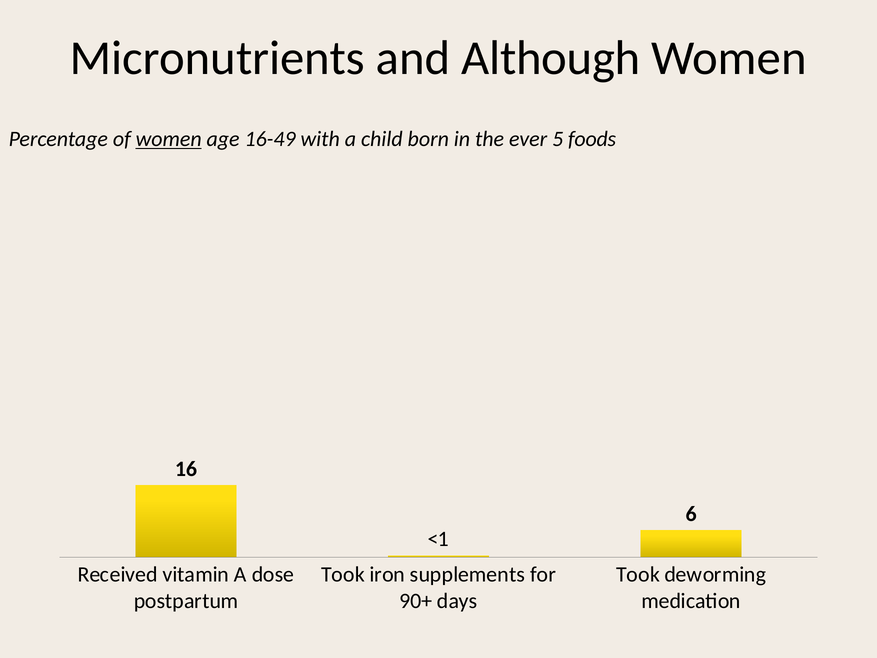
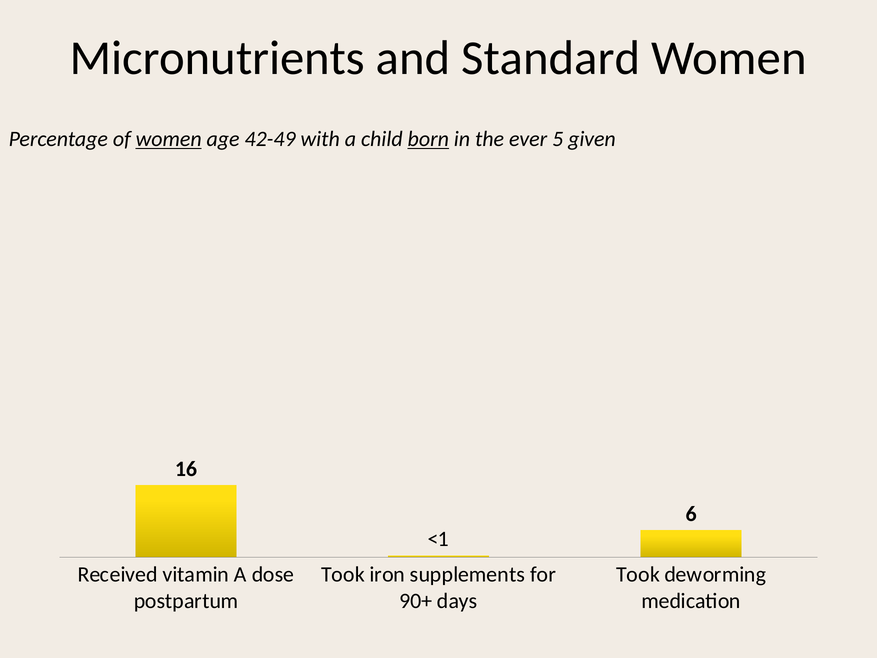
Although: Although -> Standard
16-49: 16-49 -> 42-49
born underline: none -> present
foods: foods -> given
